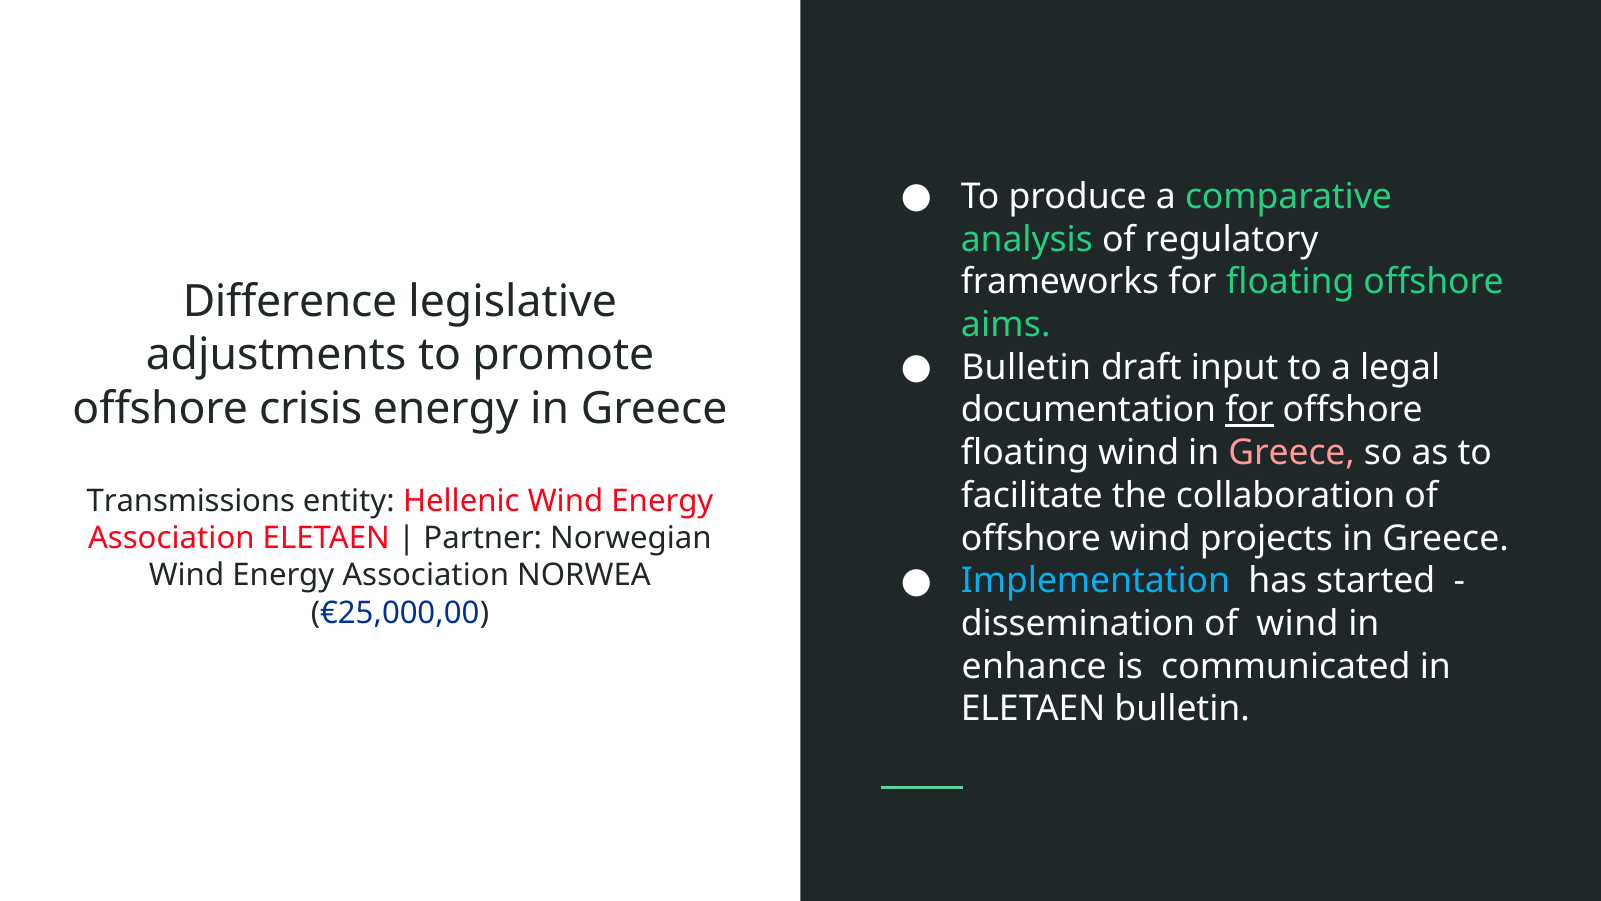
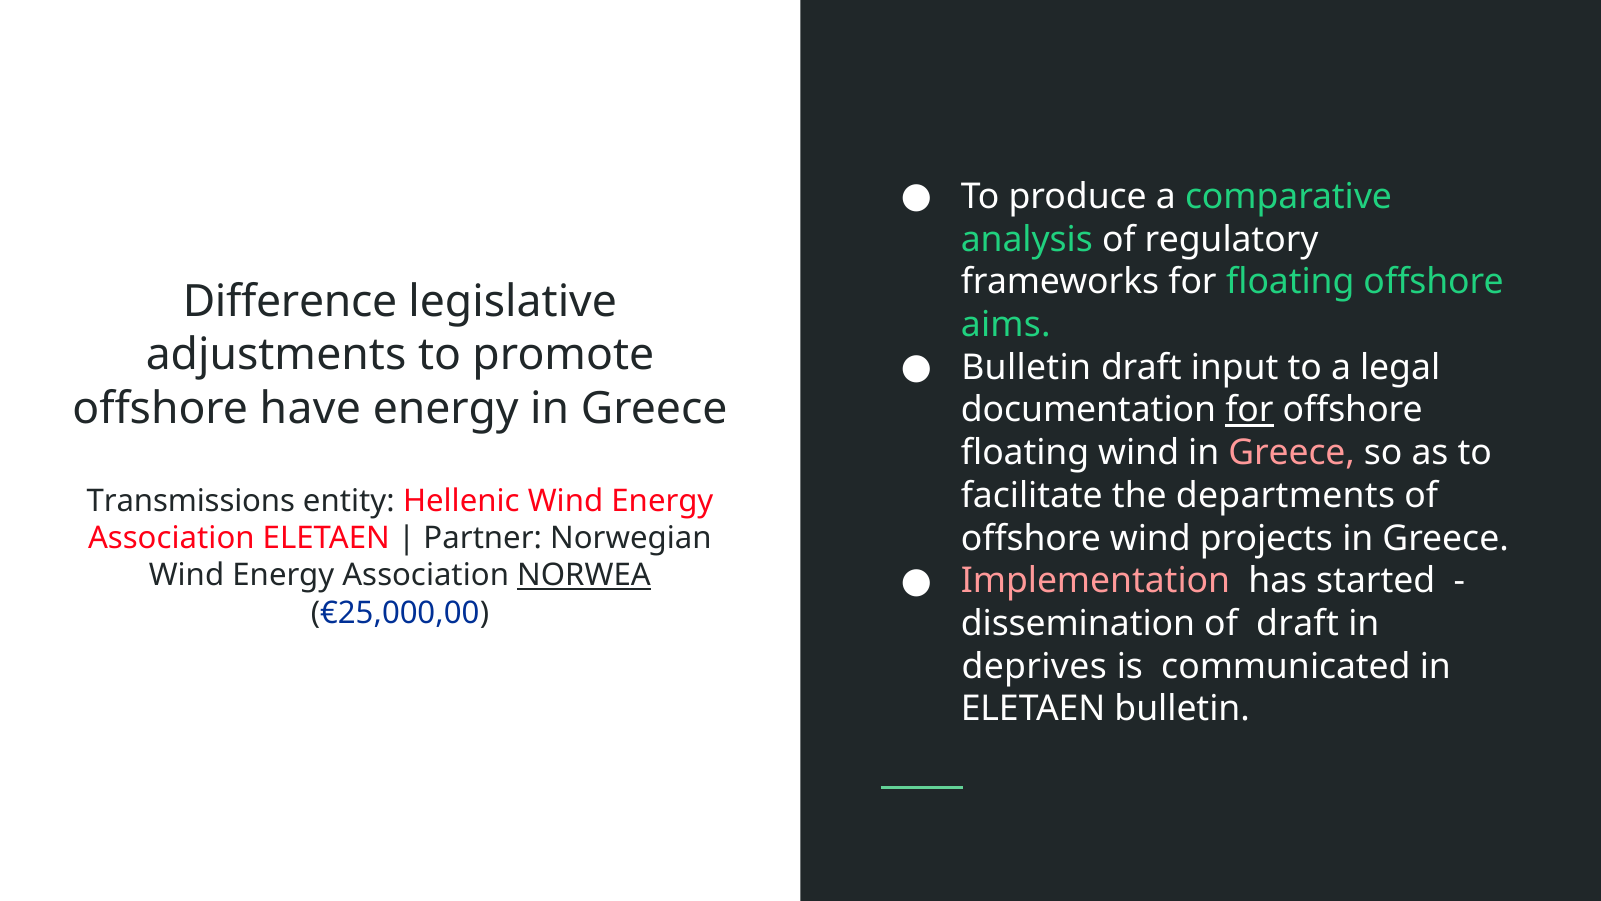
crisis: crisis -> have
collaboration: collaboration -> departments
Implementation colour: light blue -> pink
NORWEA underline: none -> present
of wind: wind -> draft
enhance: enhance -> deprives
